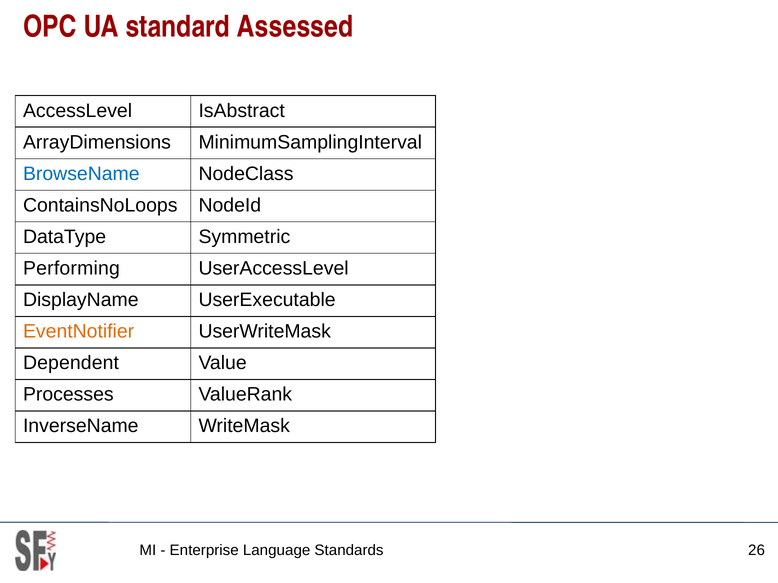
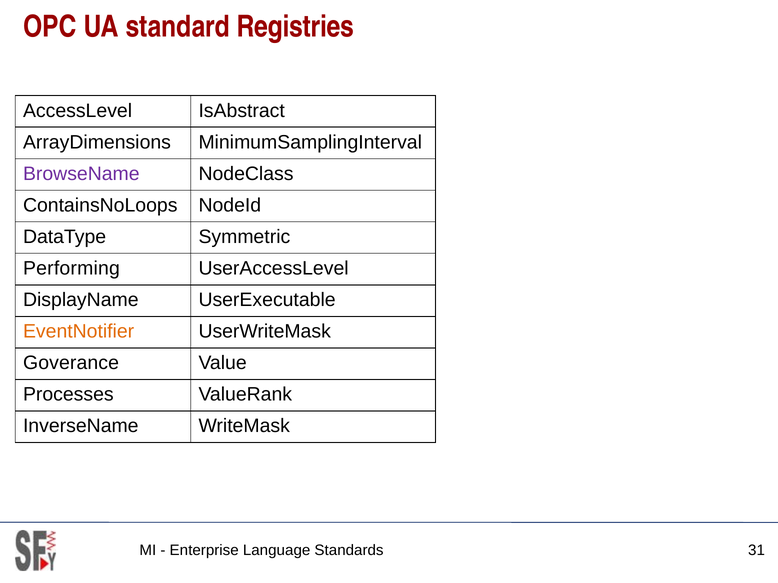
Assessed: Assessed -> Registries
BrowseName colour: blue -> purple
Dependent: Dependent -> Goverance
26: 26 -> 31
